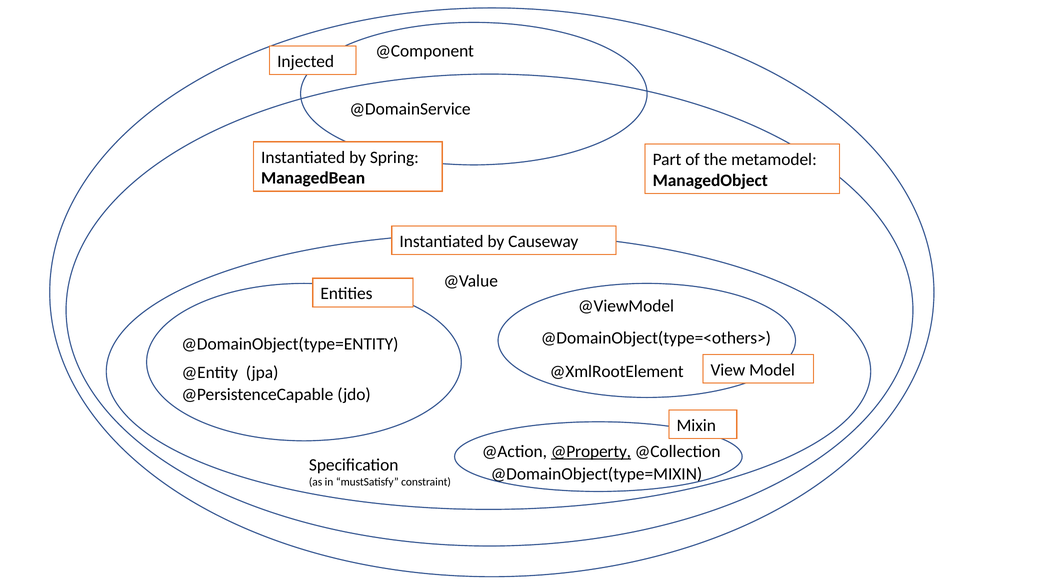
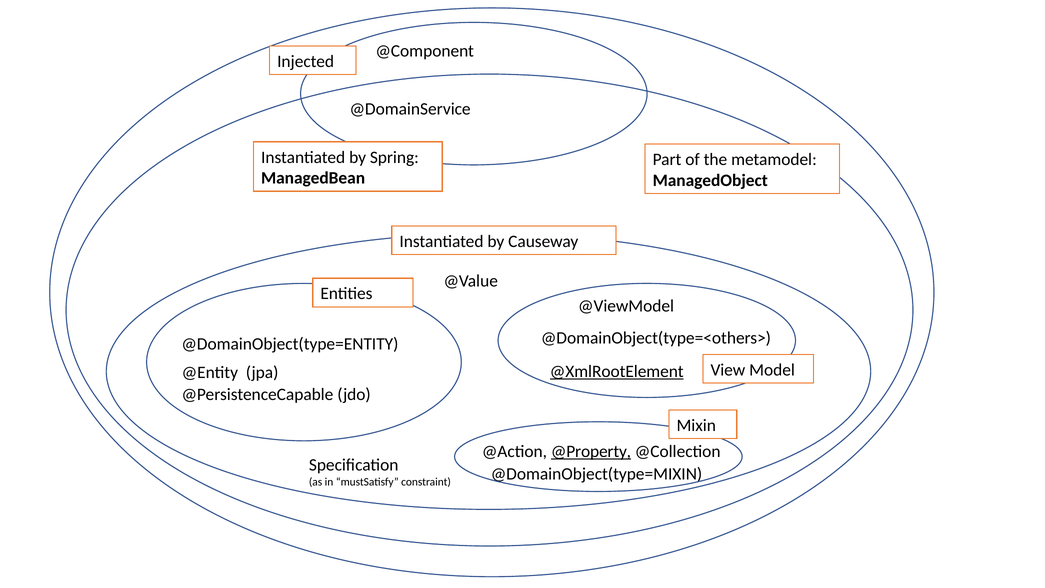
@XmlRootElement underline: none -> present
